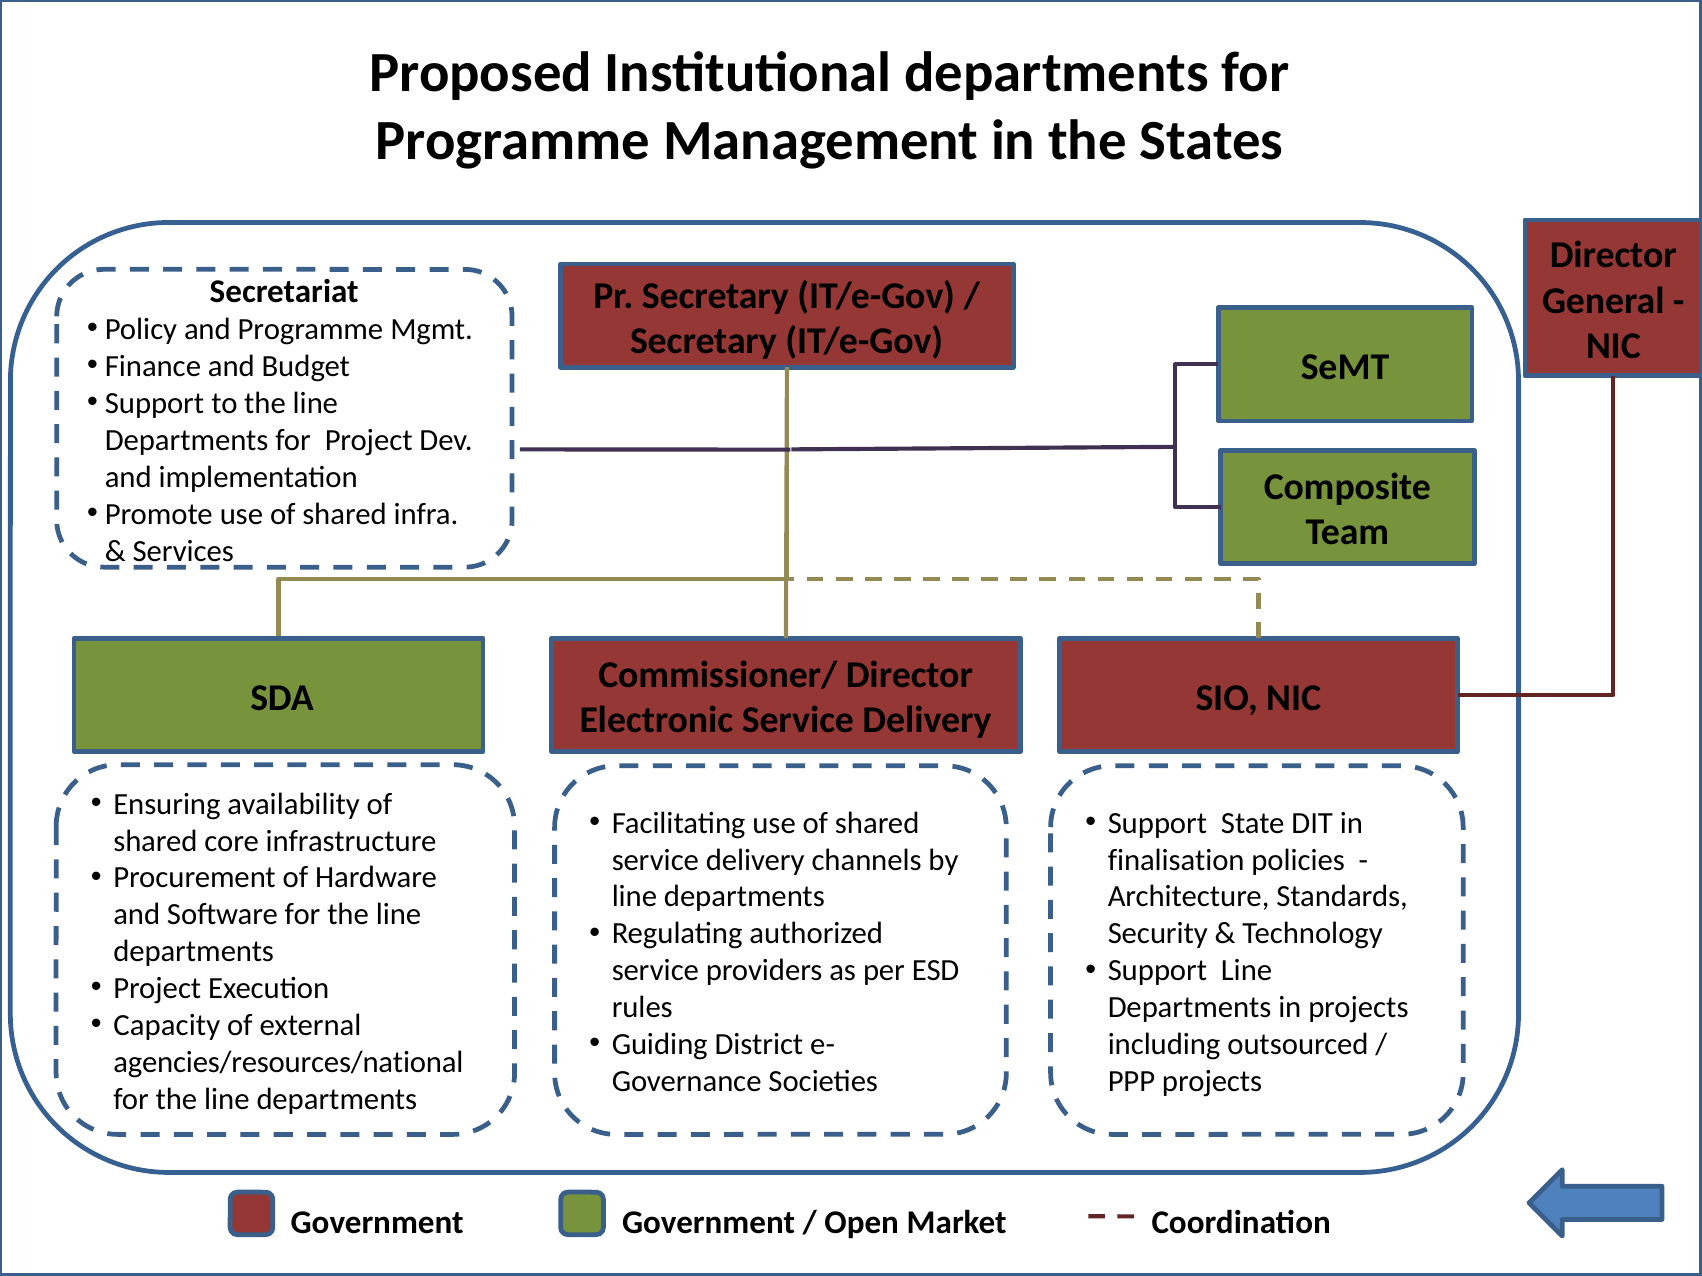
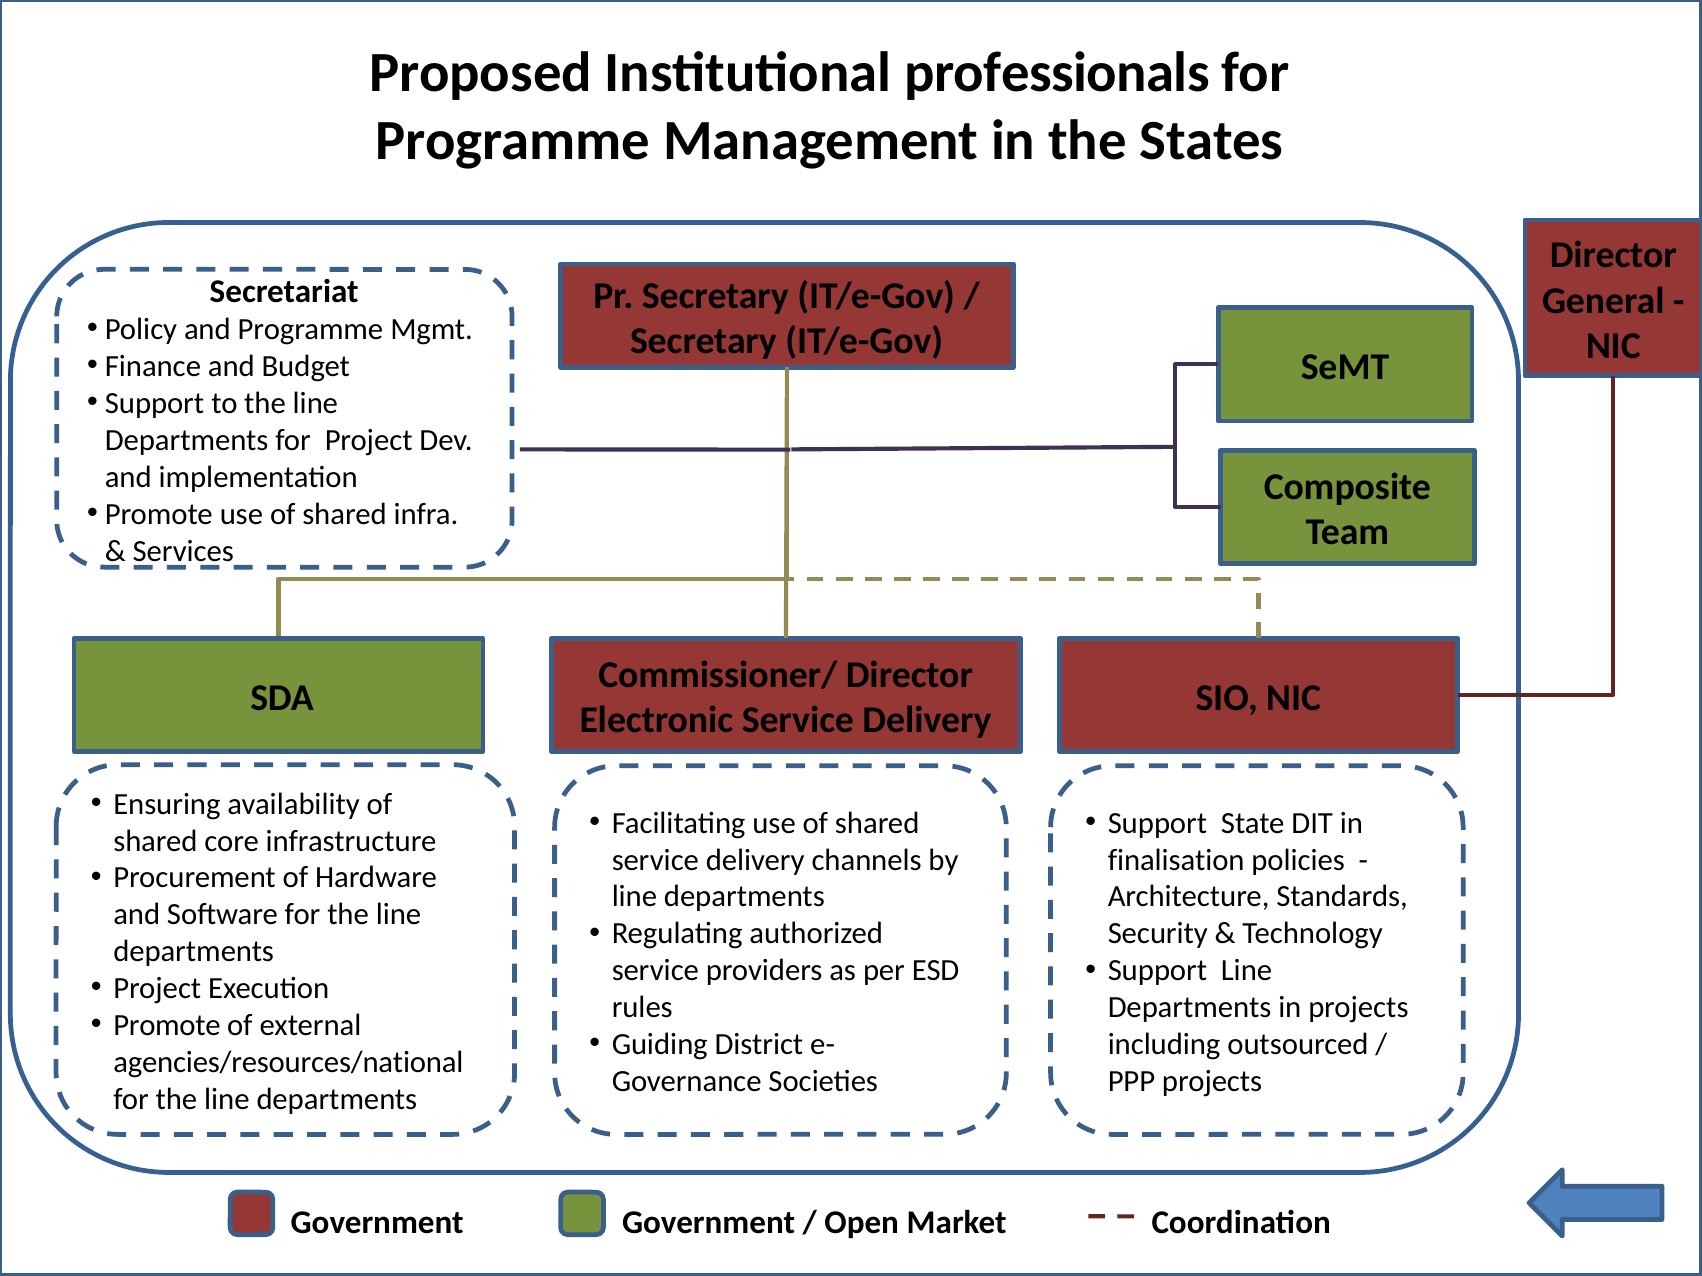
Institutional departments: departments -> professionals
Capacity at (167, 1026): Capacity -> Promote
